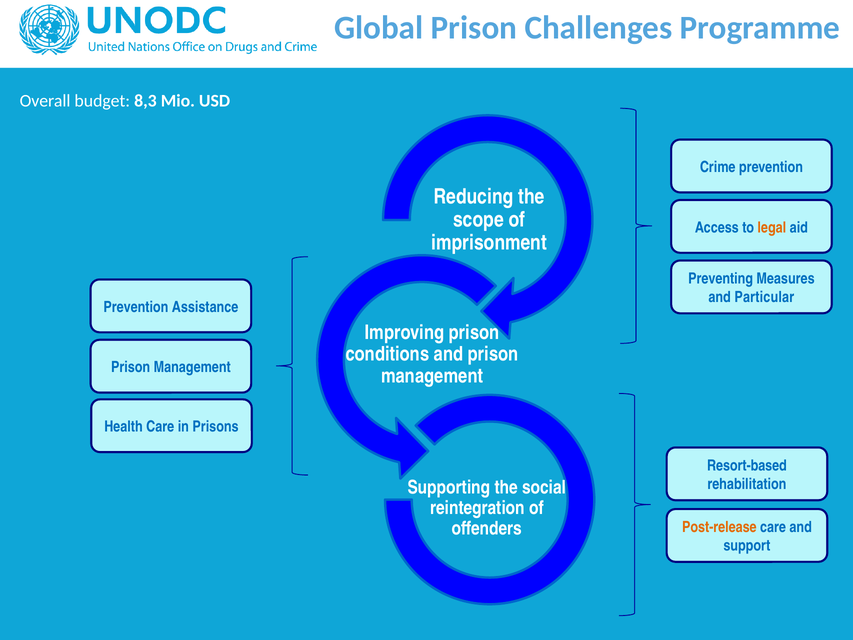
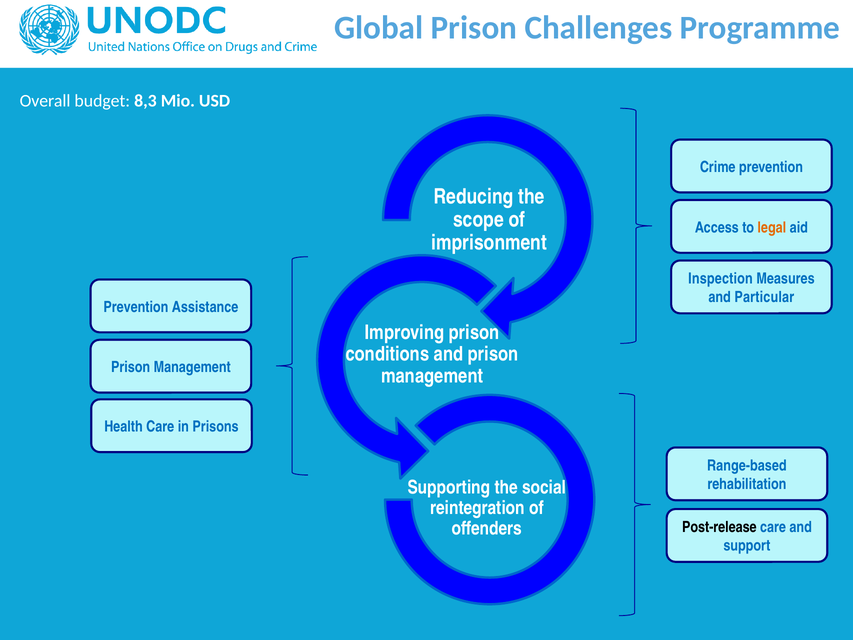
Preventing: Preventing -> Inspection
Resort-based: Resort-based -> Range-based
Post-release colour: orange -> black
